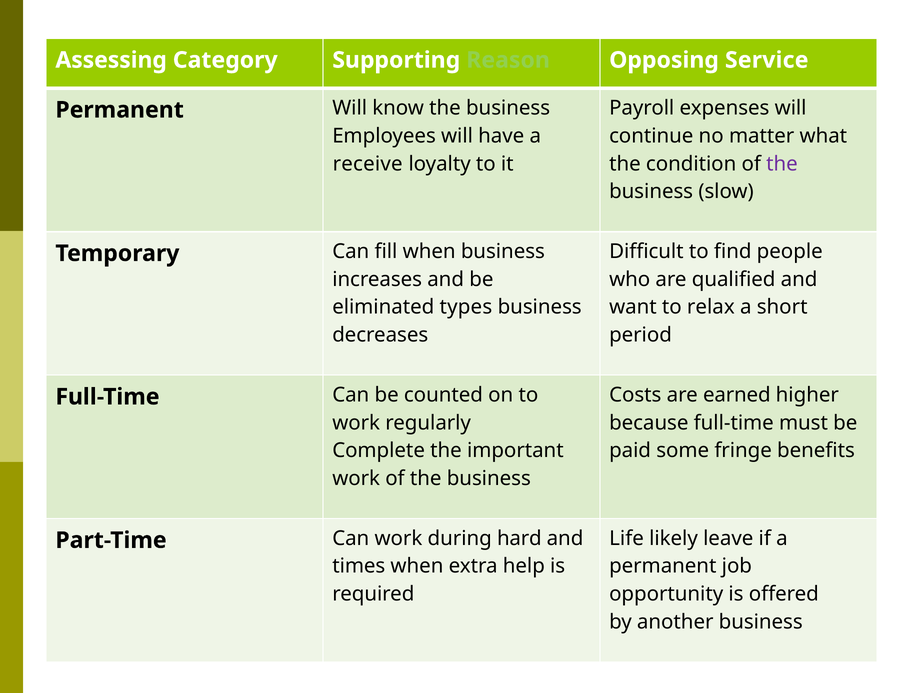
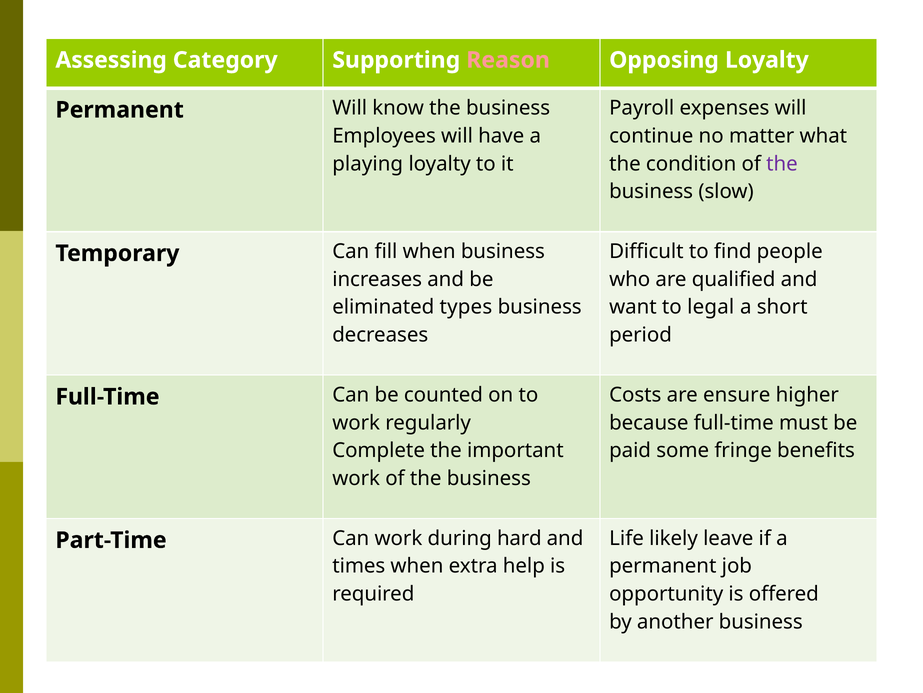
Reason colour: light green -> pink
Opposing Service: Service -> Loyalty
receive: receive -> playing
relax: relax -> legal
earned: earned -> ensure
